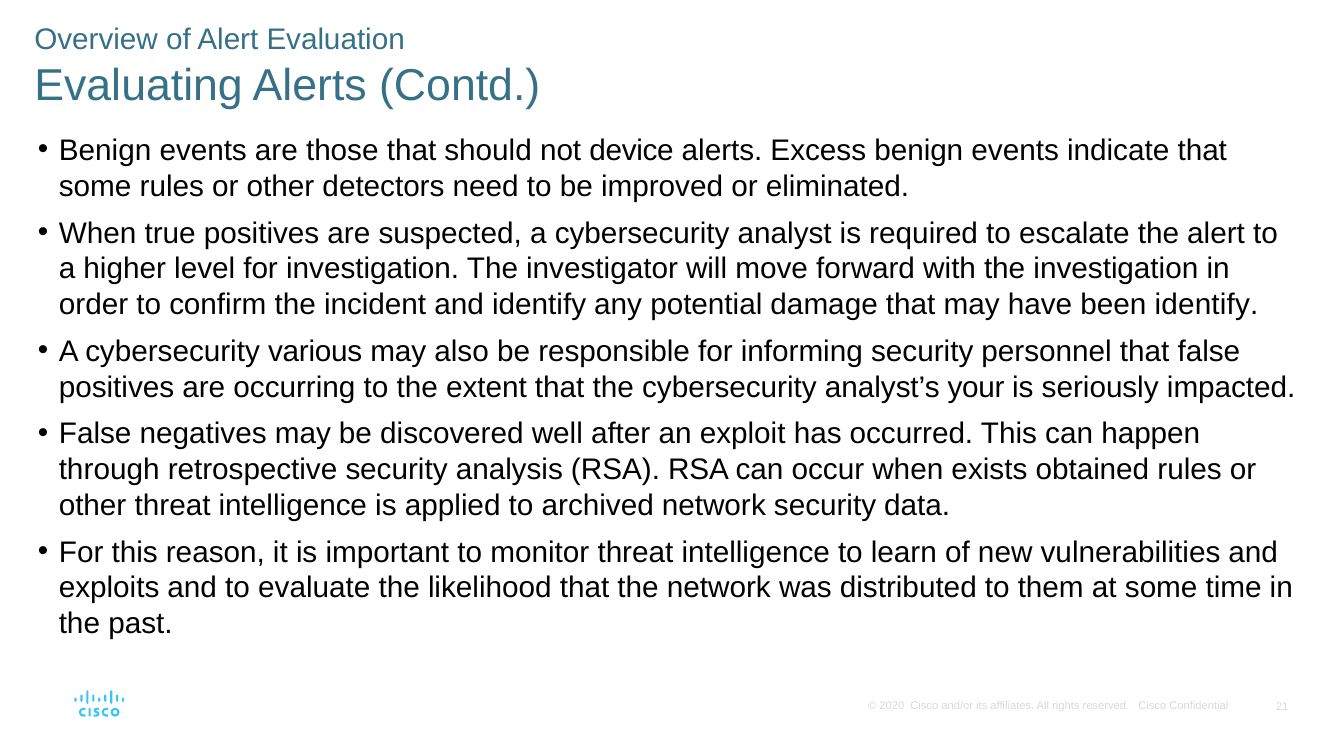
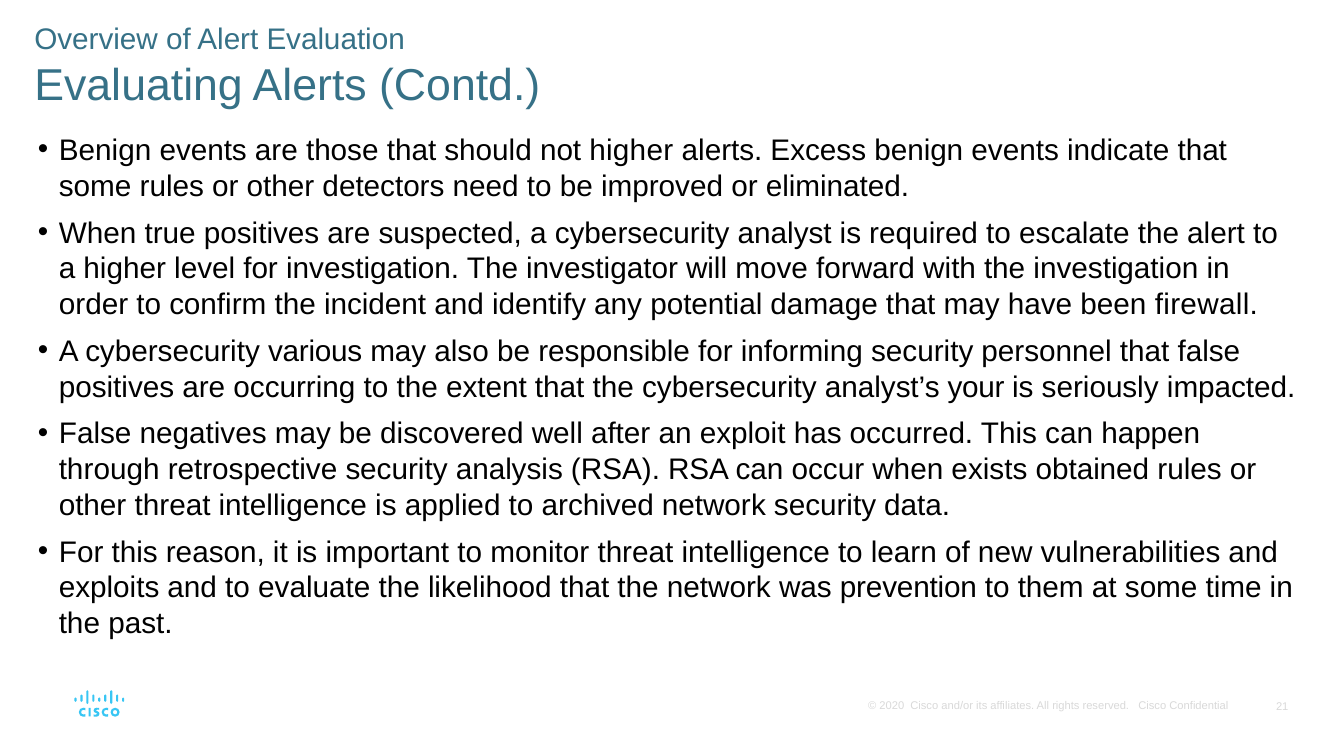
not device: device -> higher
been identify: identify -> firewall
distributed: distributed -> prevention
